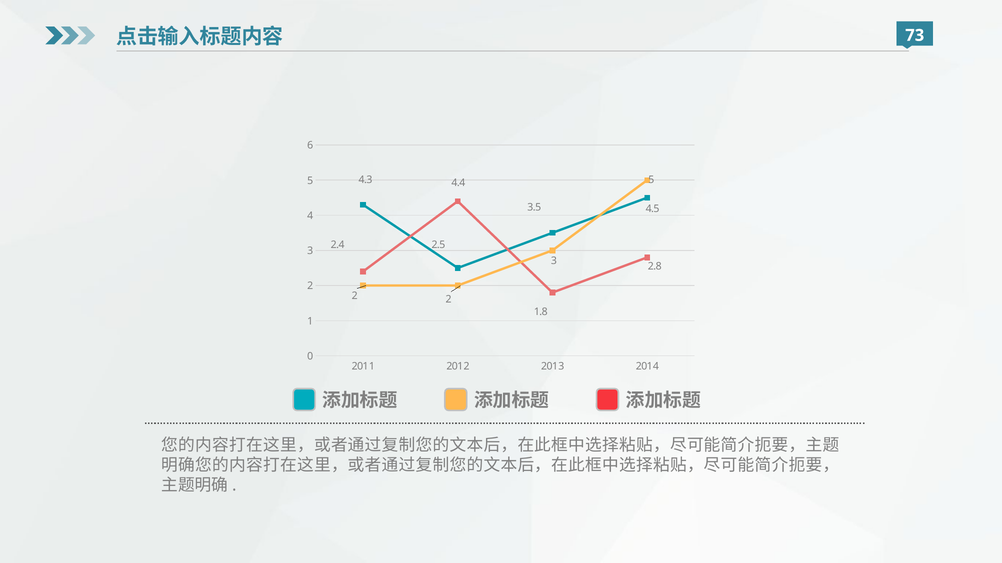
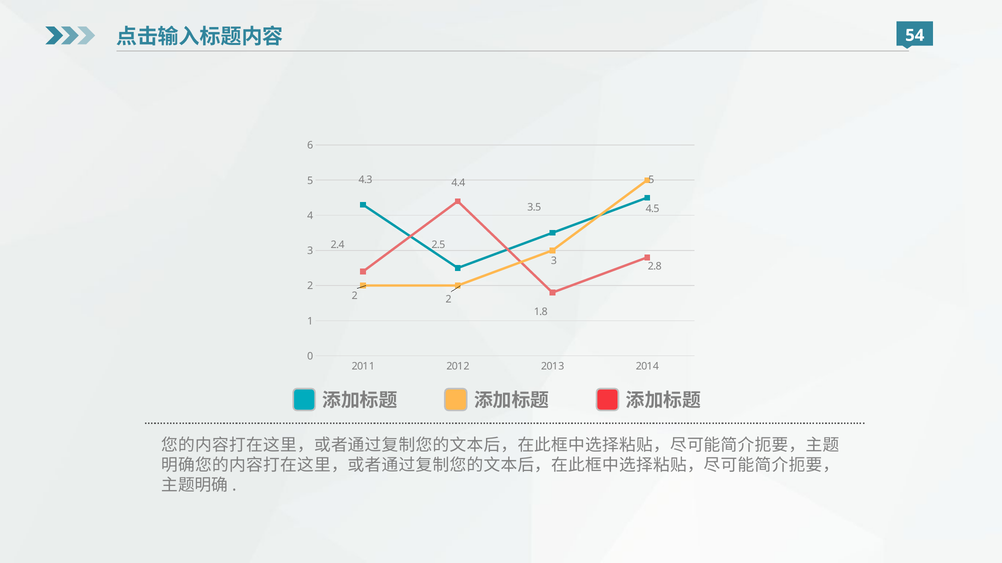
73: 73 -> 54
